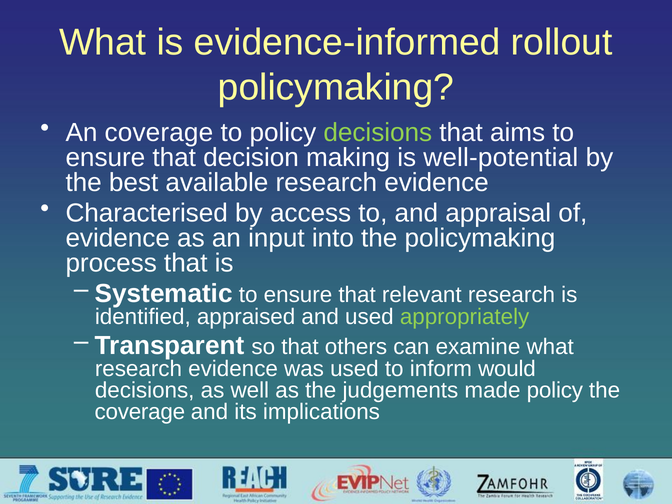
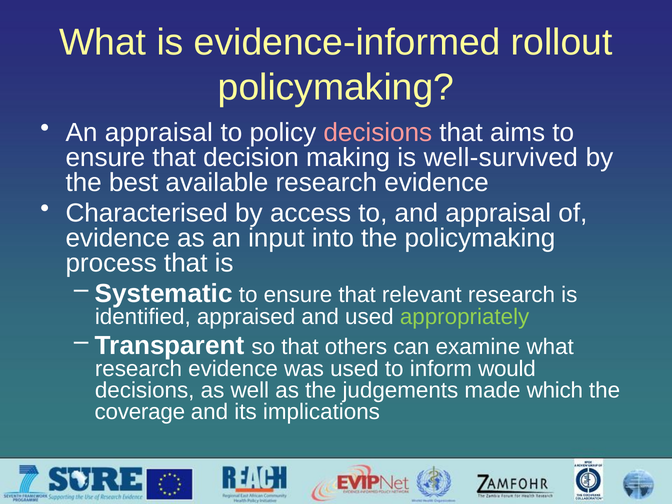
An coverage: coverage -> appraisal
decisions at (378, 132) colour: light green -> pink
well-potential: well-potential -> well-survived
made policy: policy -> which
